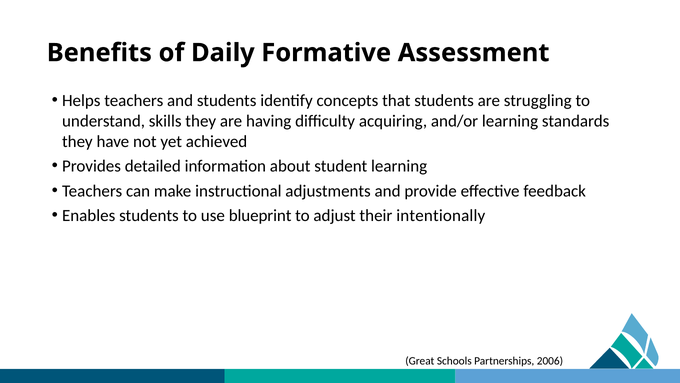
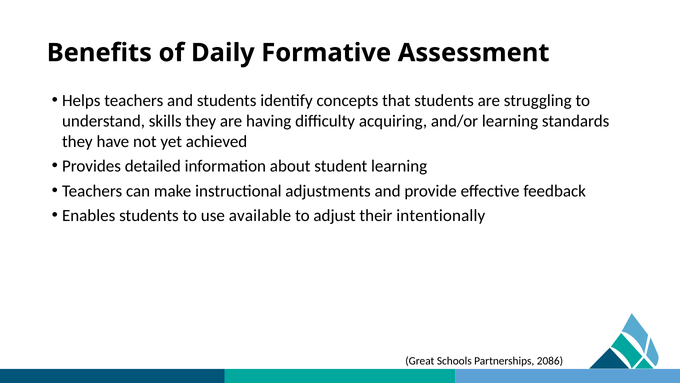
blueprint: blueprint -> available
2006: 2006 -> 2086
